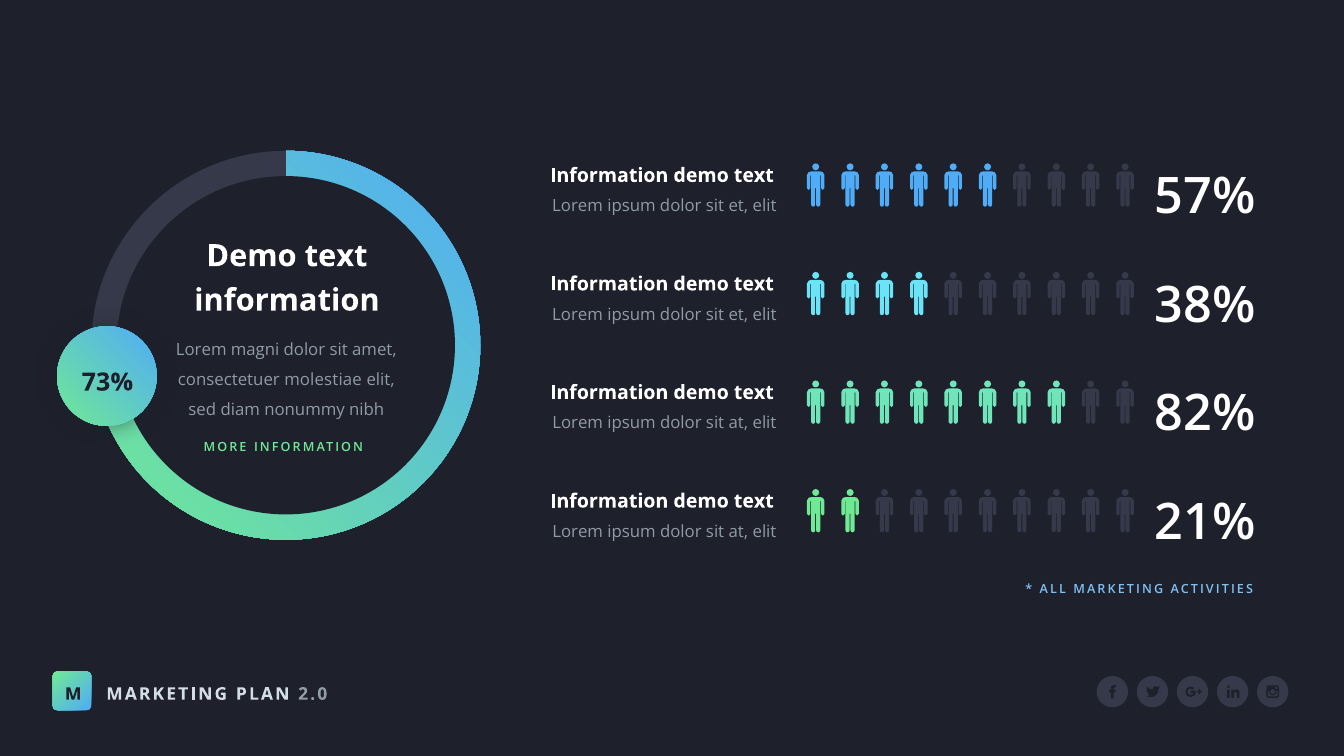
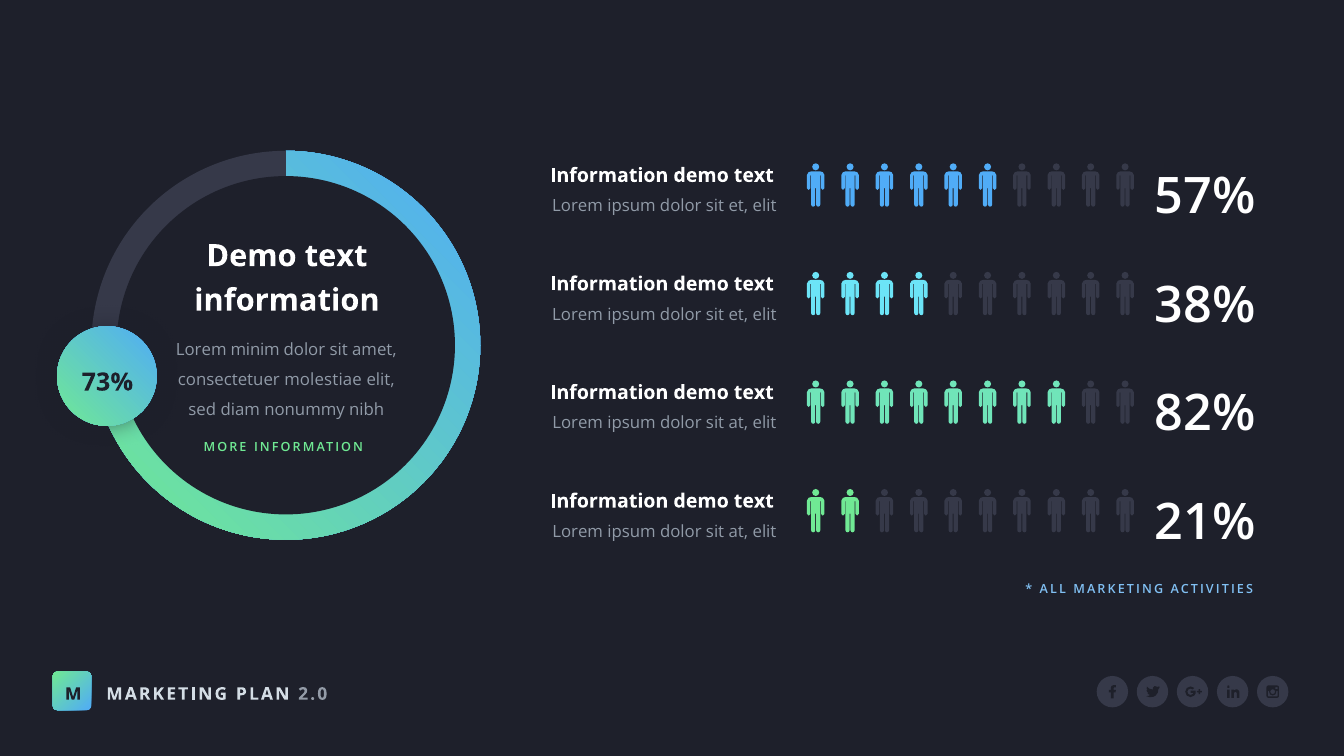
magni: magni -> minim
